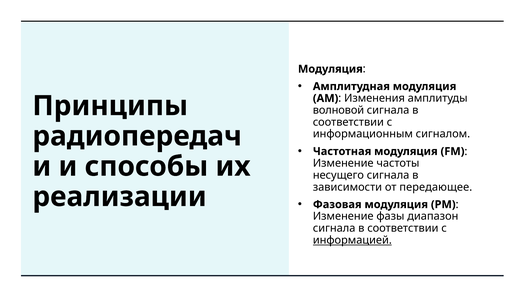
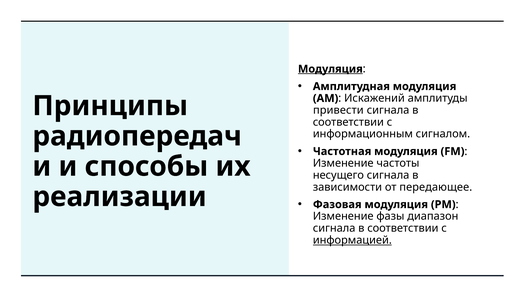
Модуляция at (330, 69) underline: none -> present
Изменения: Изменения -> Искажений
волновой: волновой -> привести
